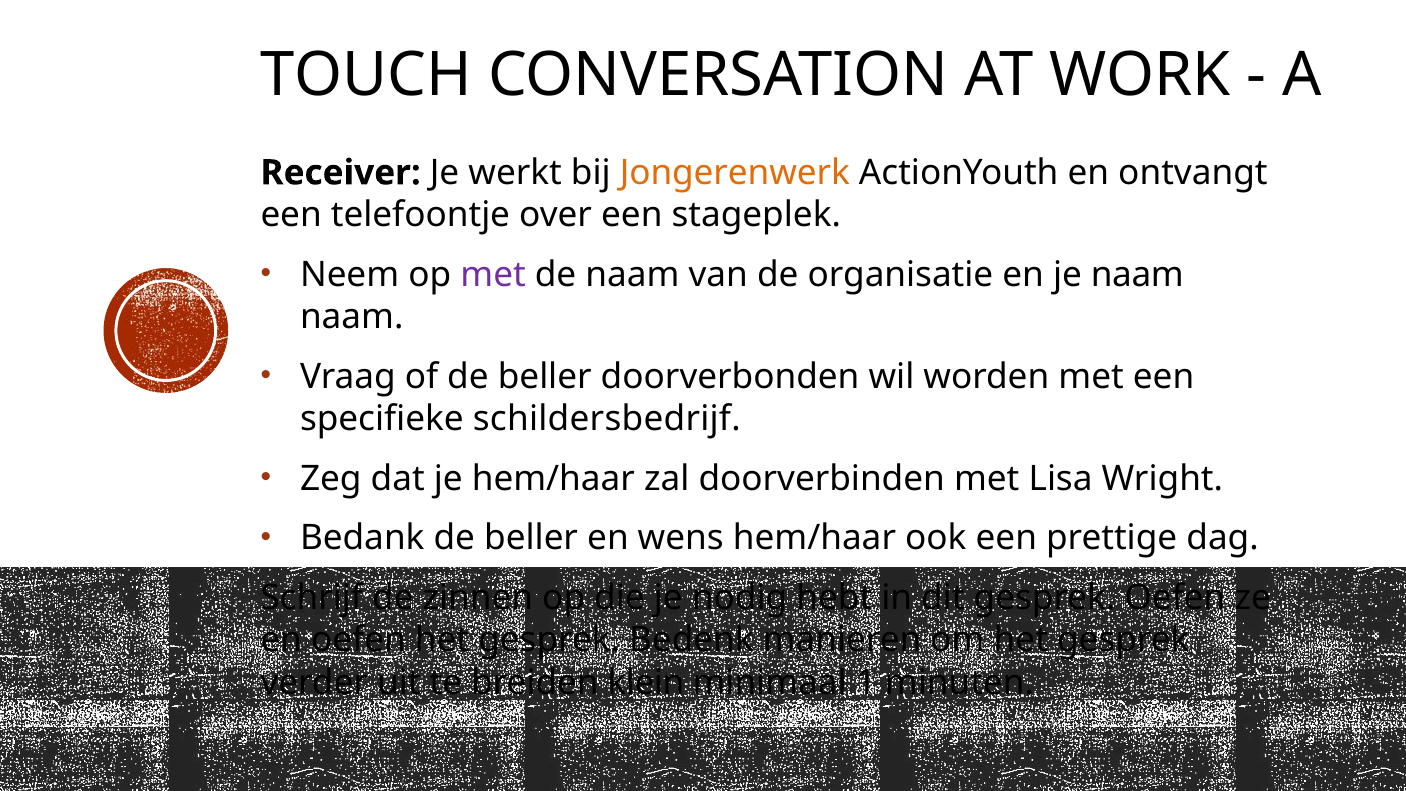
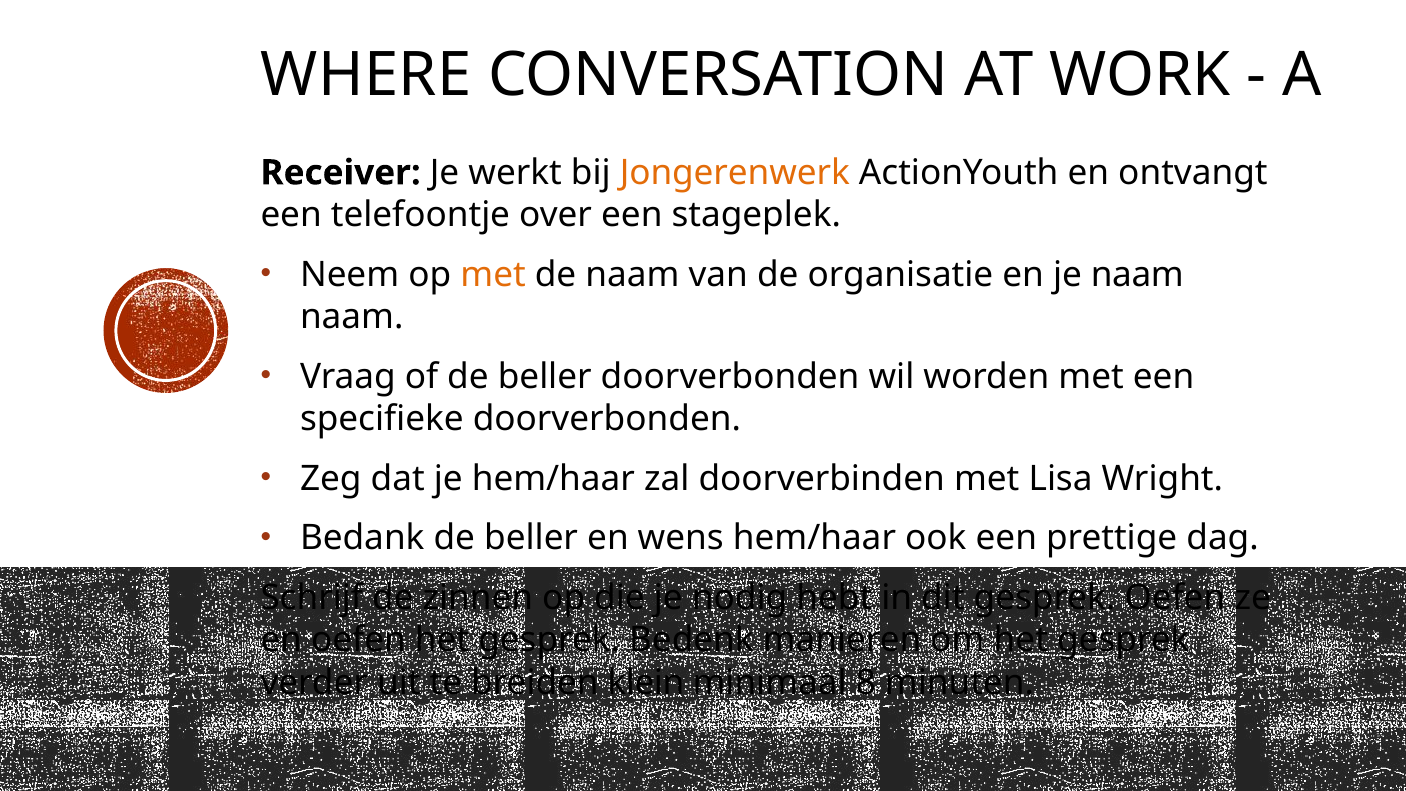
TOUCH: TOUCH -> WHERE
met at (493, 275) colour: purple -> orange
specifieke schildersbedrijf: schildersbedrijf -> doorverbonden
1: 1 -> 8
